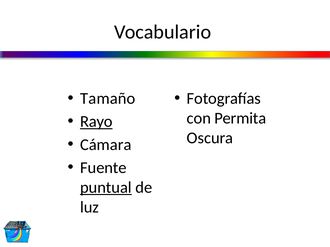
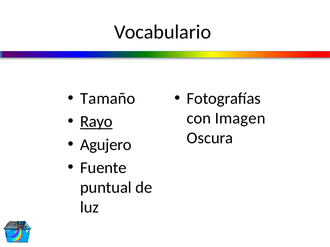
Permita: Permita -> Imagen
Cámara: Cámara -> Agujero
puntual underline: present -> none
